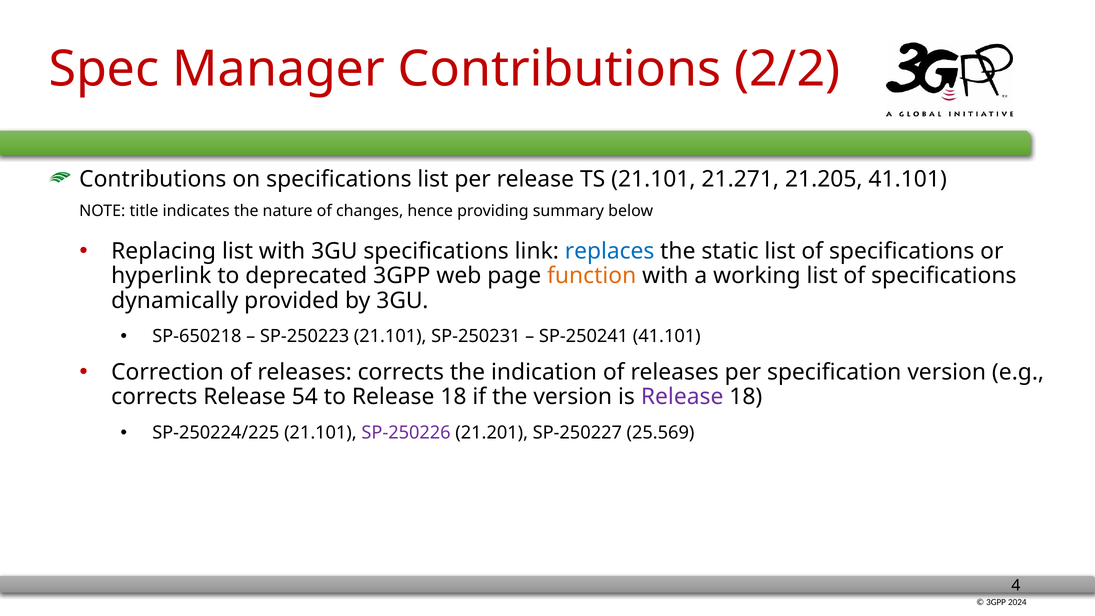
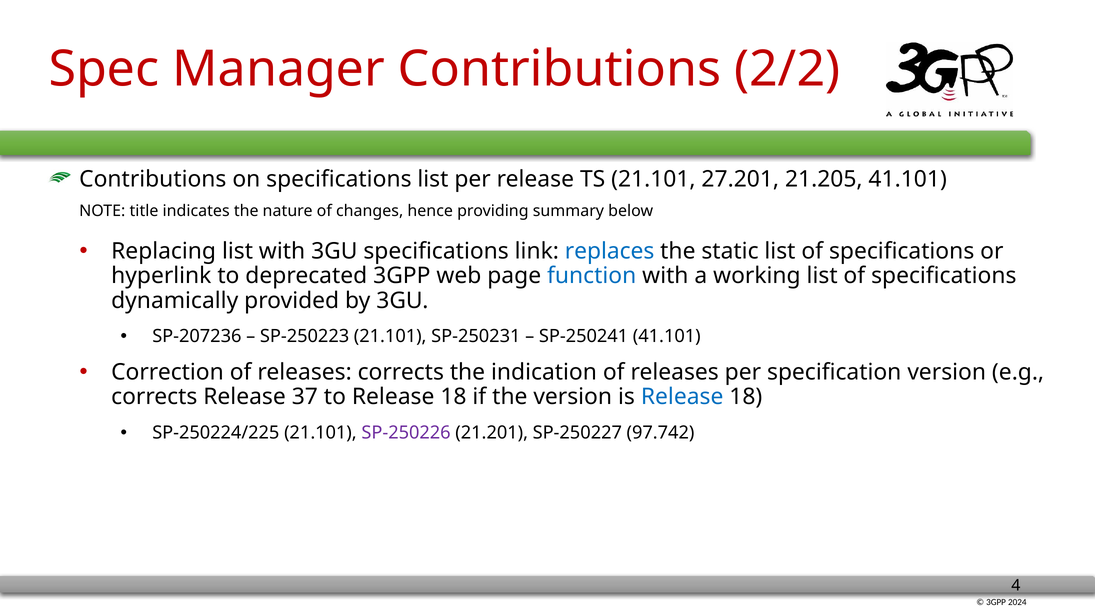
21.271: 21.271 -> 27.201
function colour: orange -> blue
SP-650218: SP-650218 -> SP-207236
54: 54 -> 37
Release at (682, 397) colour: purple -> blue
25.569: 25.569 -> 97.742
